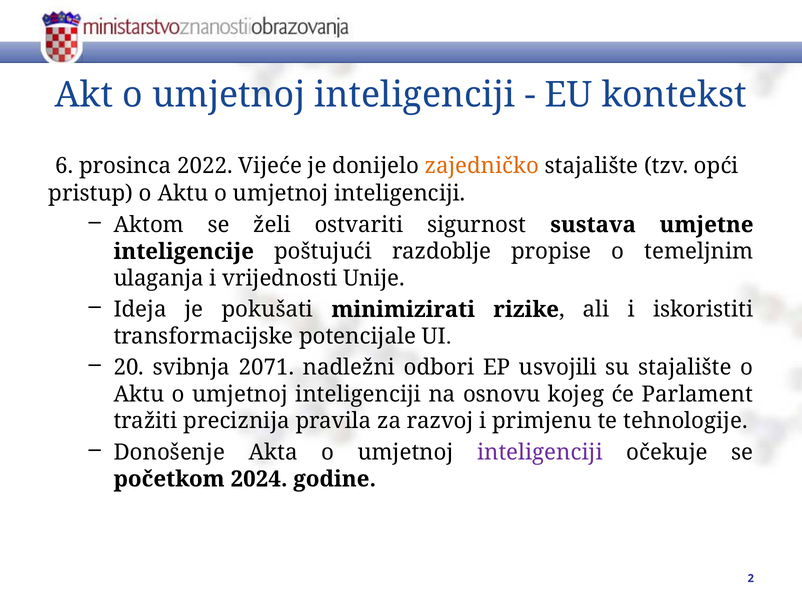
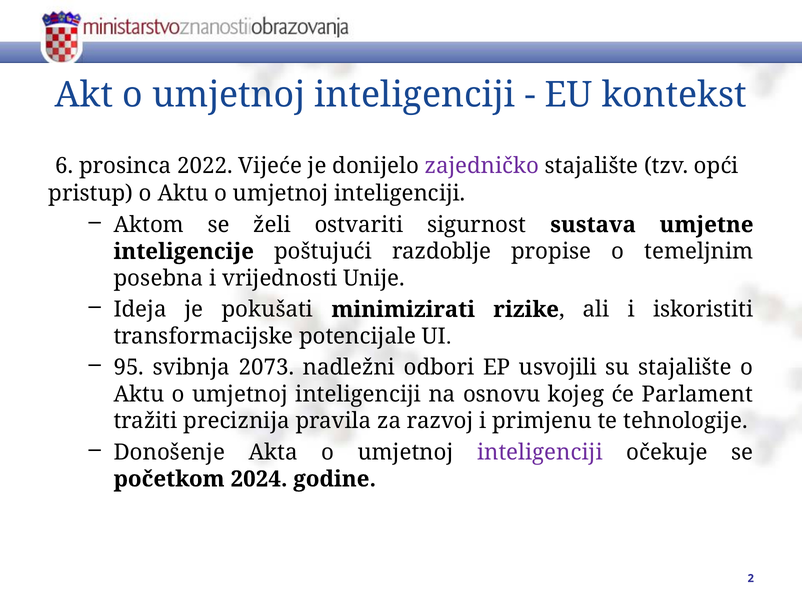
zajedničko colour: orange -> purple
ulaganja: ulaganja -> posebna
20: 20 -> 95
2071: 2071 -> 2073
